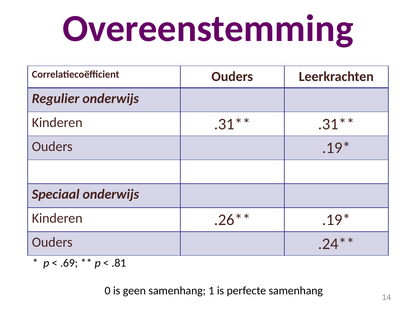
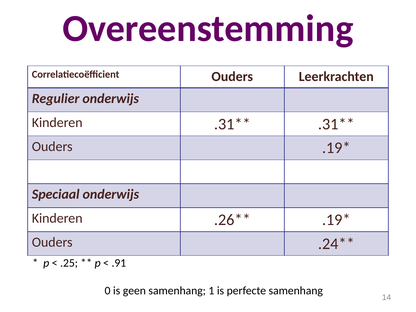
.69: .69 -> .25
.81: .81 -> .91
